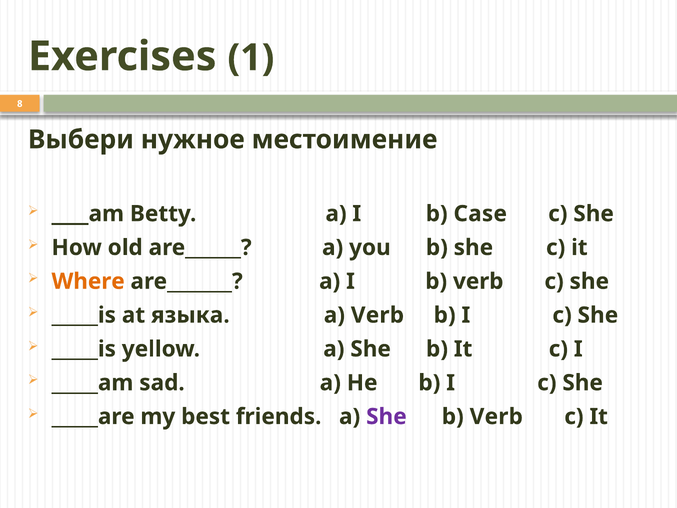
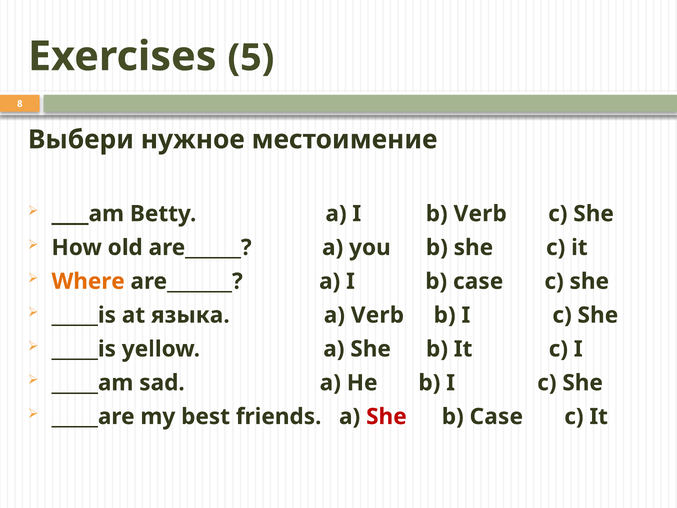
1: 1 -> 5
b Case: Case -> Verb
I b verb: verb -> case
She at (386, 416) colour: purple -> red
Verb at (496, 416): Verb -> Case
